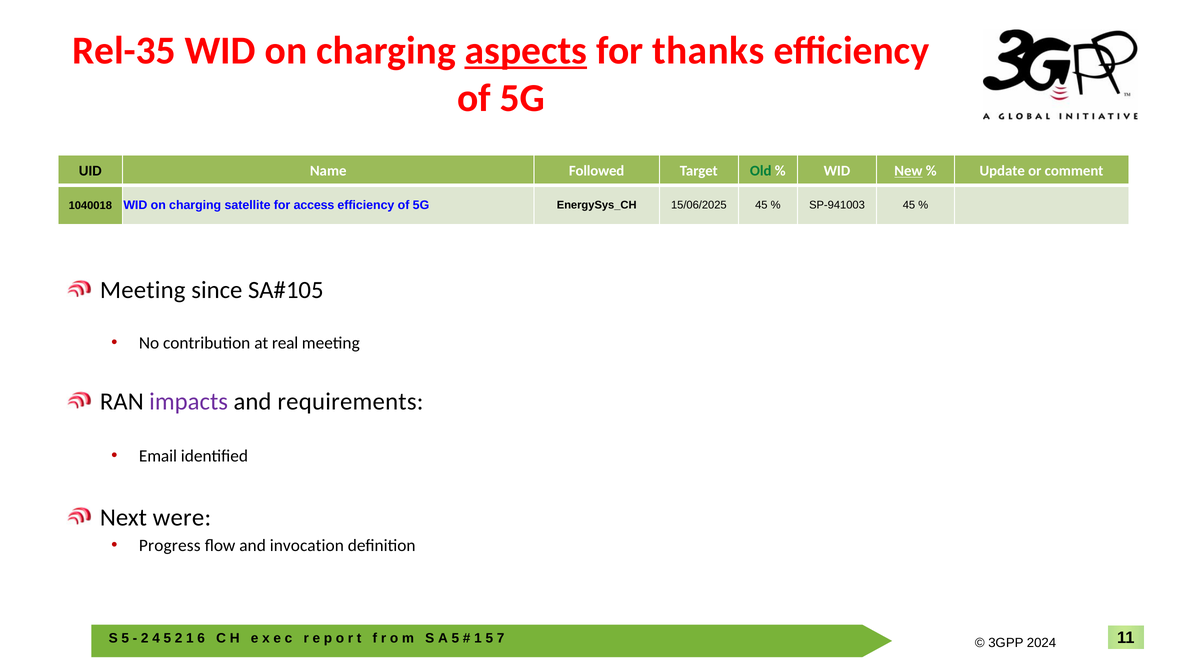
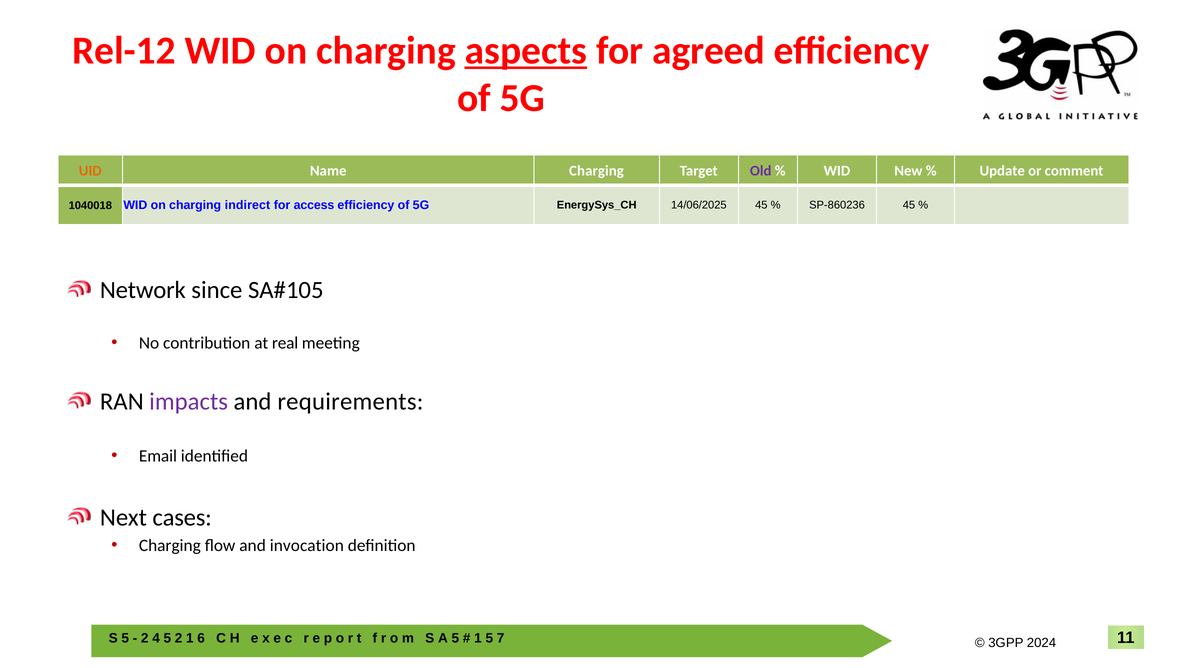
Rel-35: Rel-35 -> Rel-12
thanks: thanks -> agreed
UID colour: black -> orange
Name Followed: Followed -> Charging
Old colour: green -> purple
New underline: present -> none
satellite: satellite -> indirect
15/06/2025: 15/06/2025 -> 14/06/2025
SP-941003: SP-941003 -> SP-860236
Meeting at (143, 290): Meeting -> Network
were: were -> cases
Progress at (170, 545): Progress -> Charging
